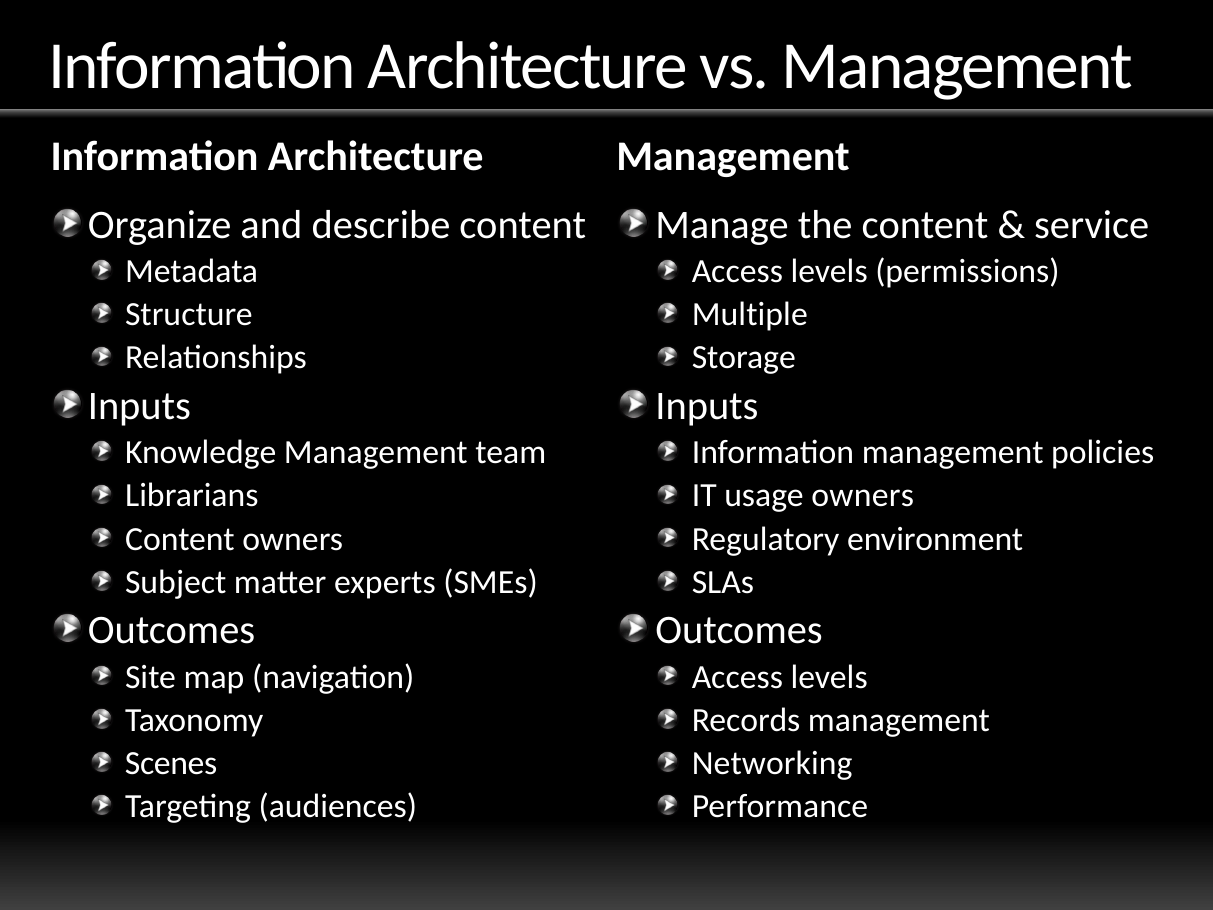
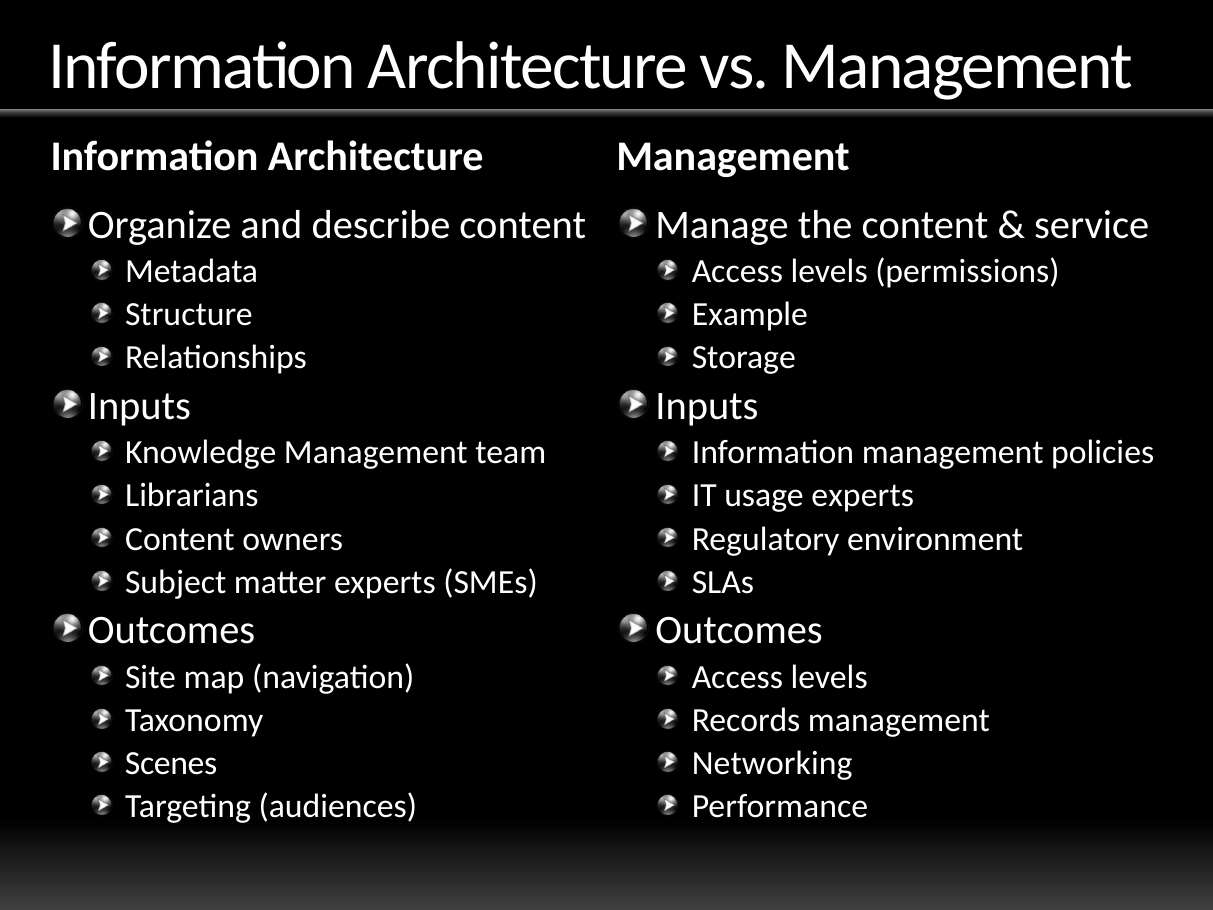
Multiple: Multiple -> Example
usage owners: owners -> experts
